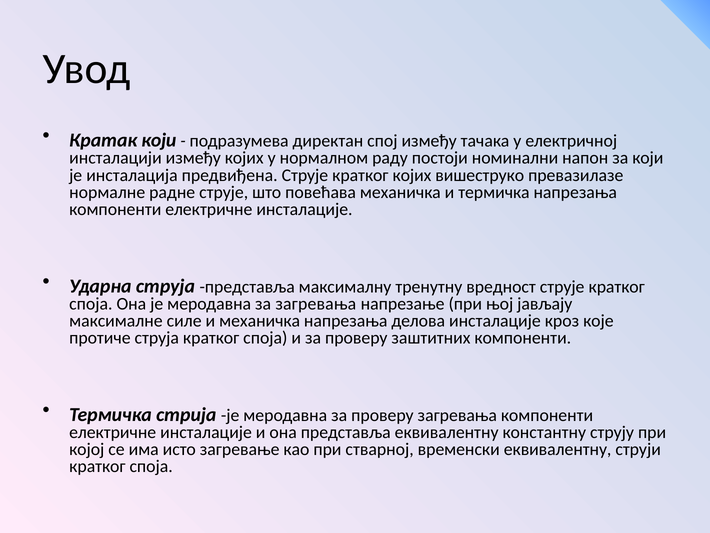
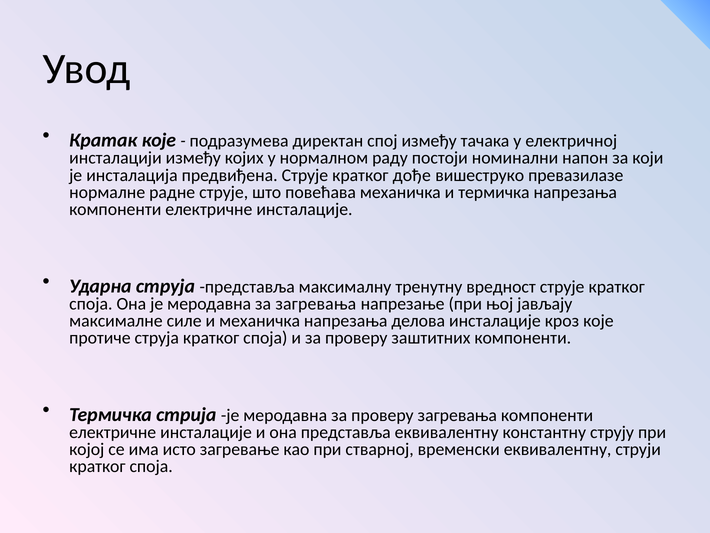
Кратак који: који -> које
кратког којих: којих -> дође
